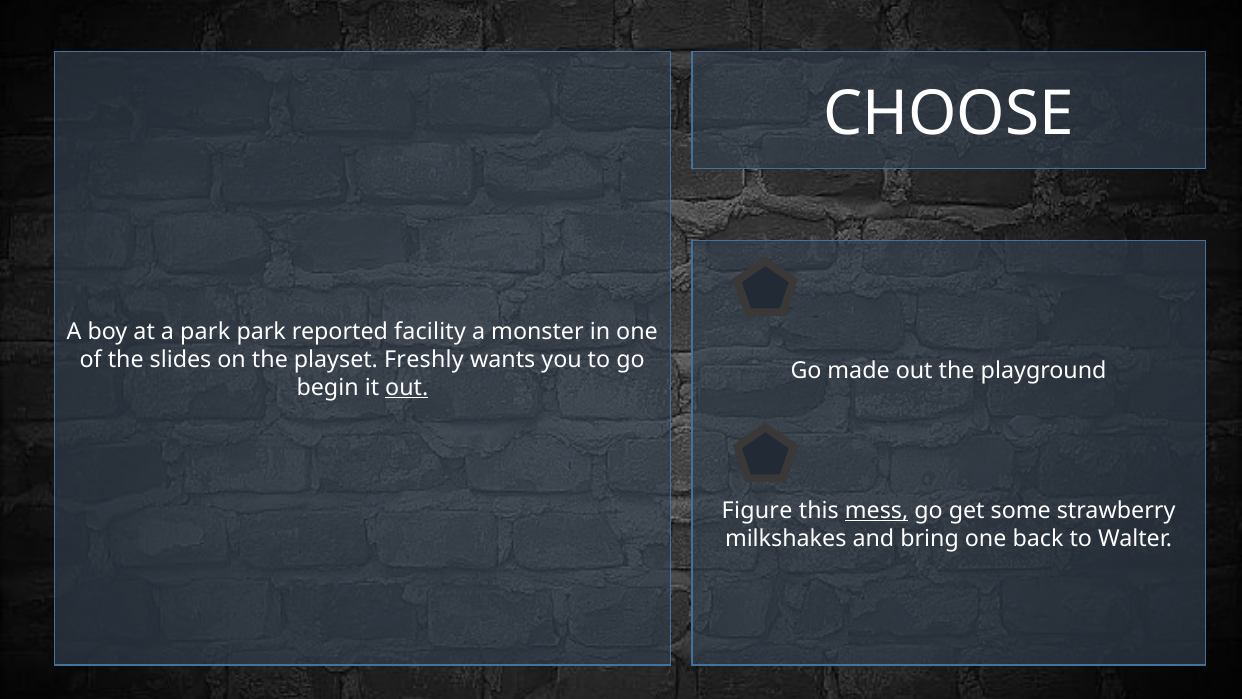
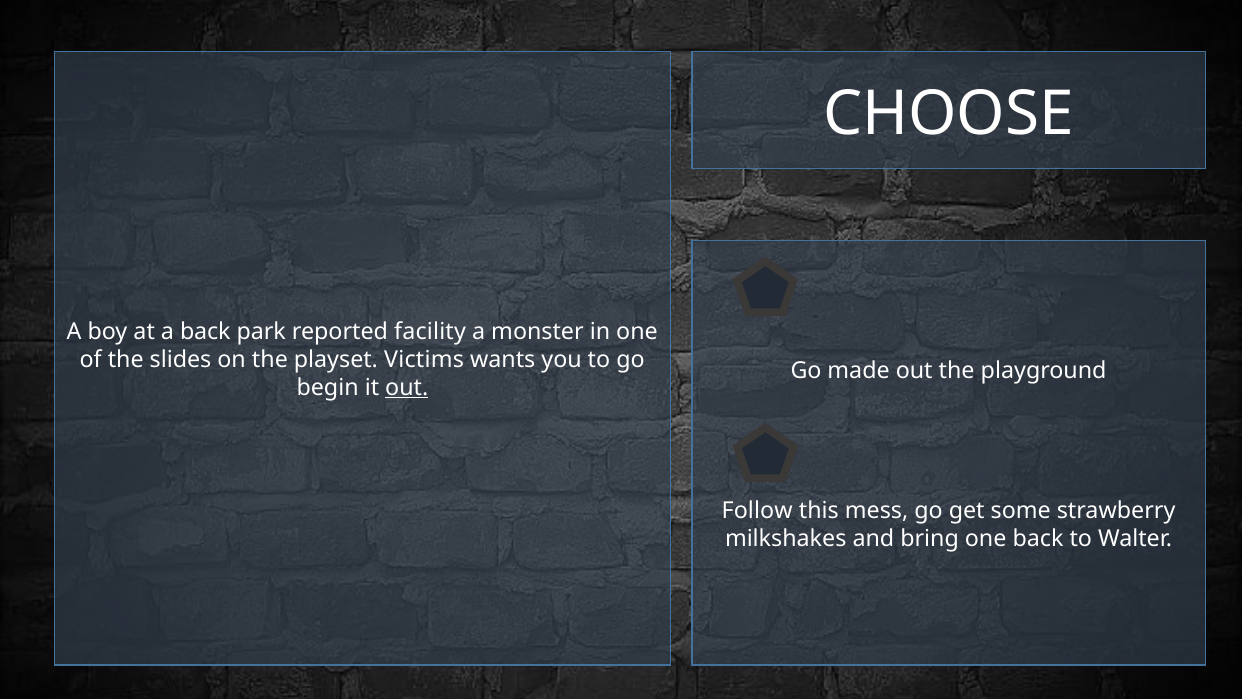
a park: park -> back
Freshly: Freshly -> Victims
Figure: Figure -> Follow
mess underline: present -> none
